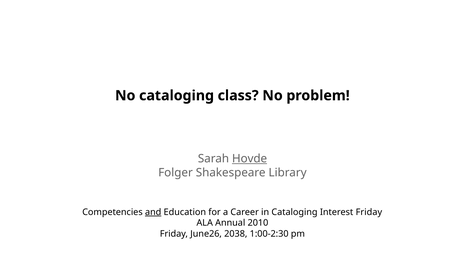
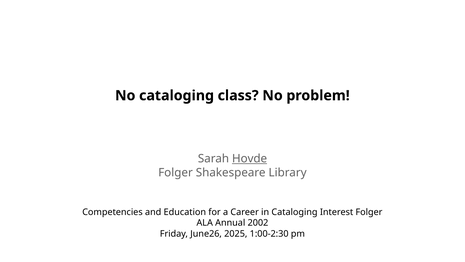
and underline: present -> none
Interest Friday: Friday -> Folger
2010: 2010 -> 2002
2038: 2038 -> 2025
